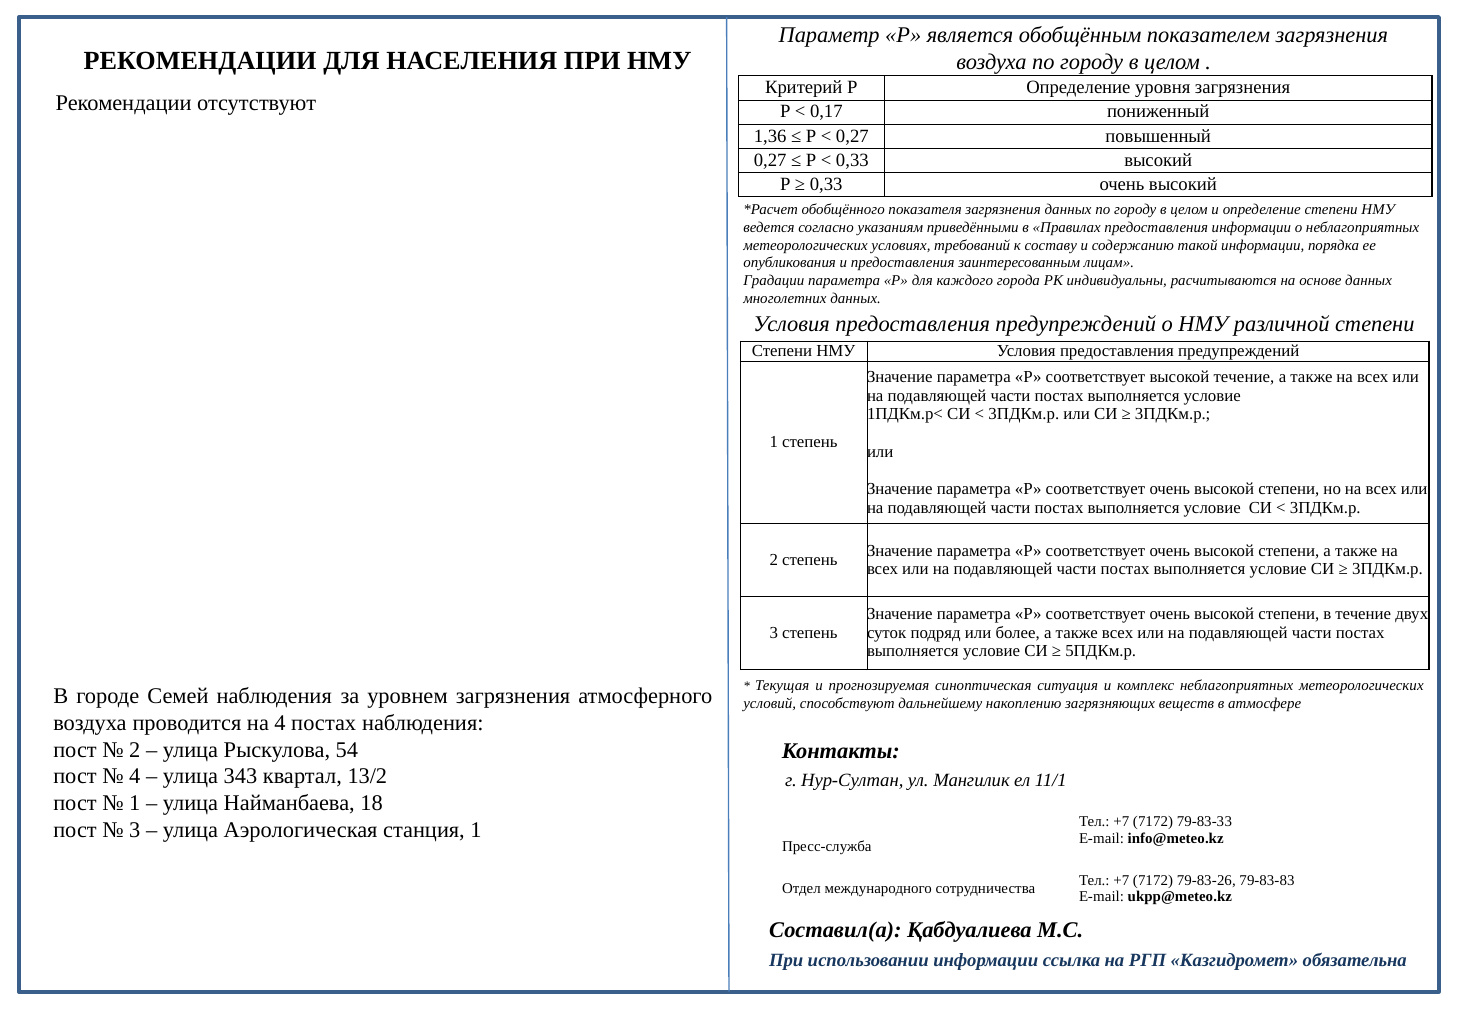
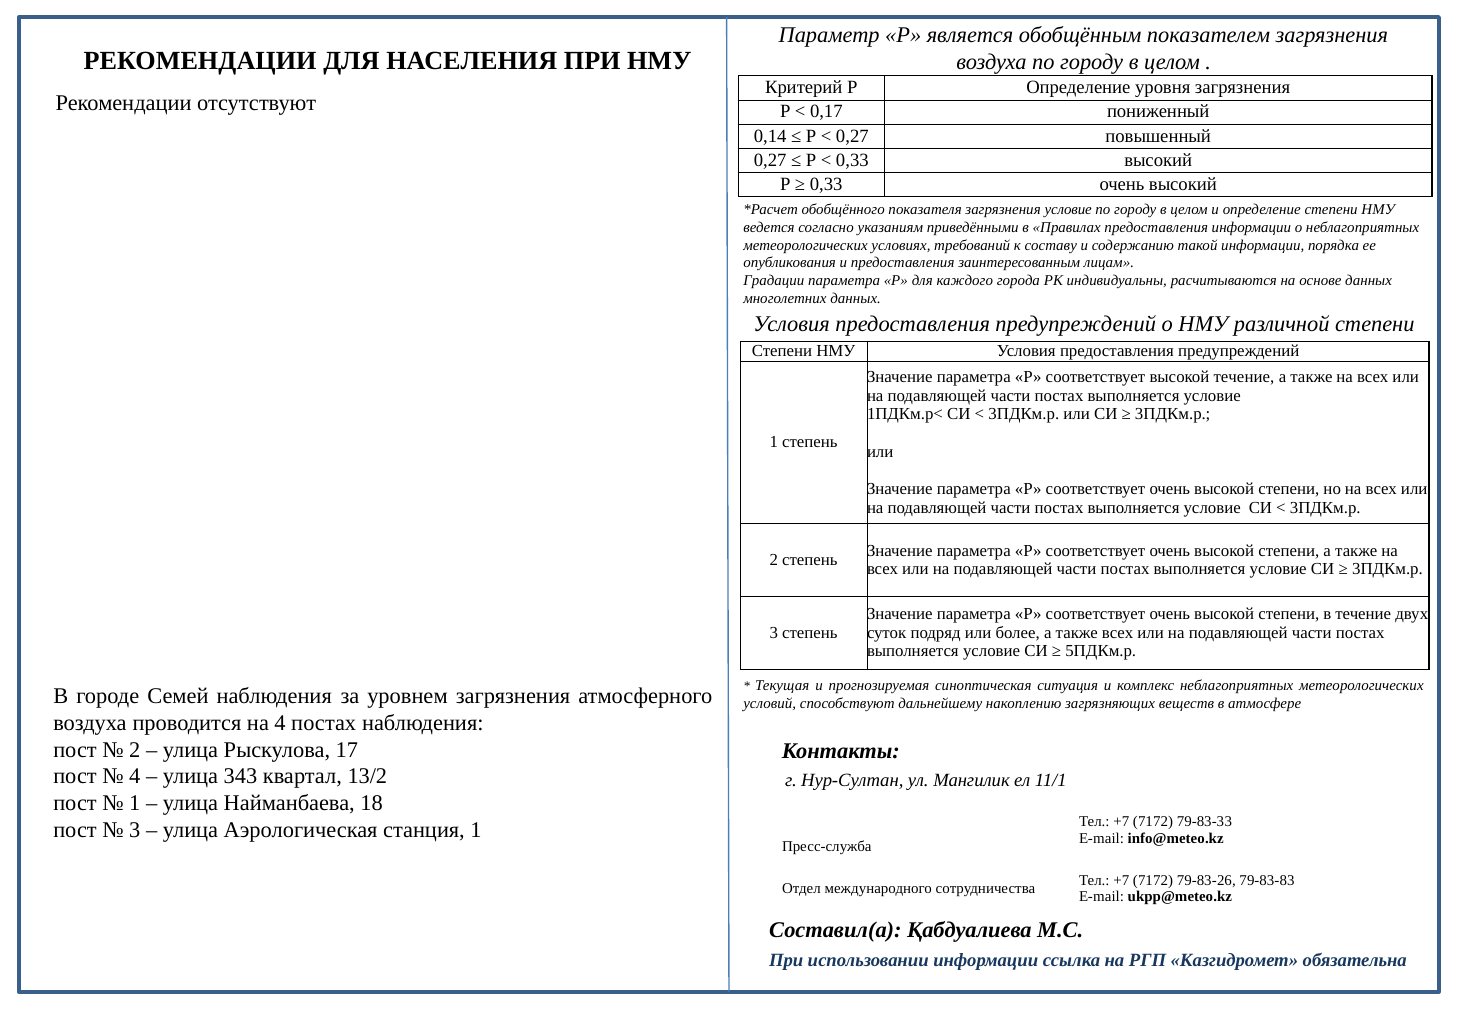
1,36: 1,36 -> 0,14
загрязнения данных: данных -> условие
54: 54 -> 17
